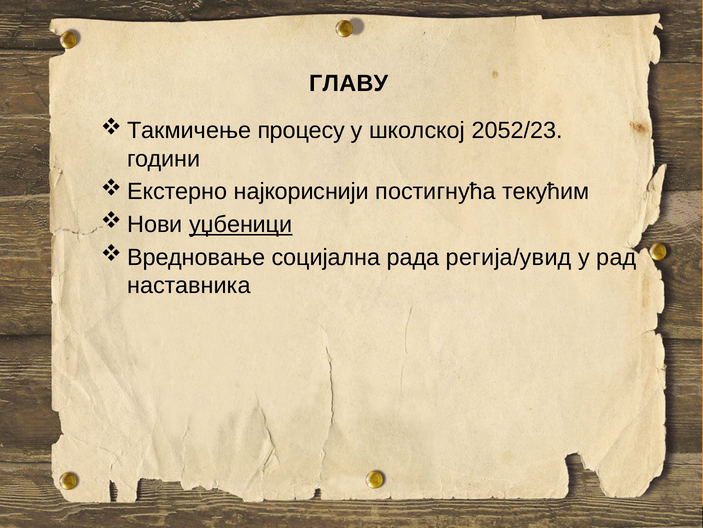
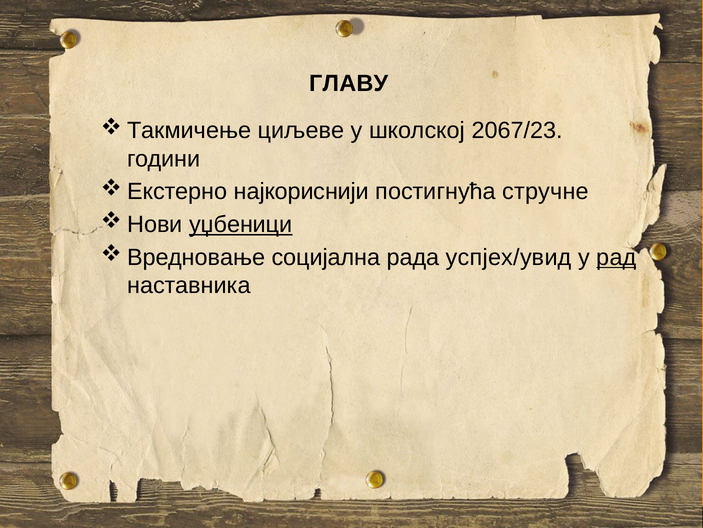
процесу: процесу -> циљеве
2052/23: 2052/23 -> 2067/23
текућим: текућим -> стручне
регија/увид: регија/увид -> успјех/увид
рад underline: none -> present
